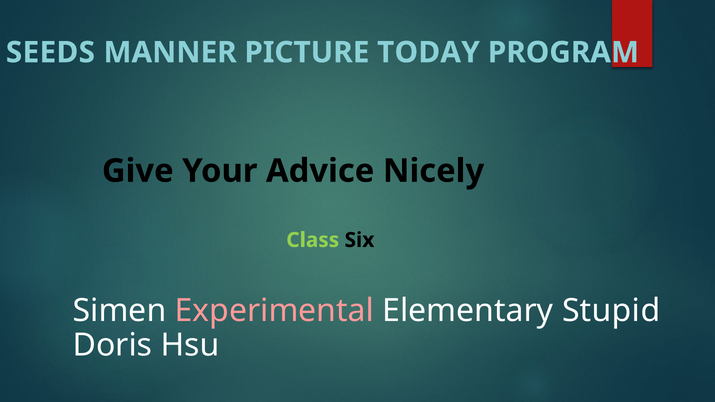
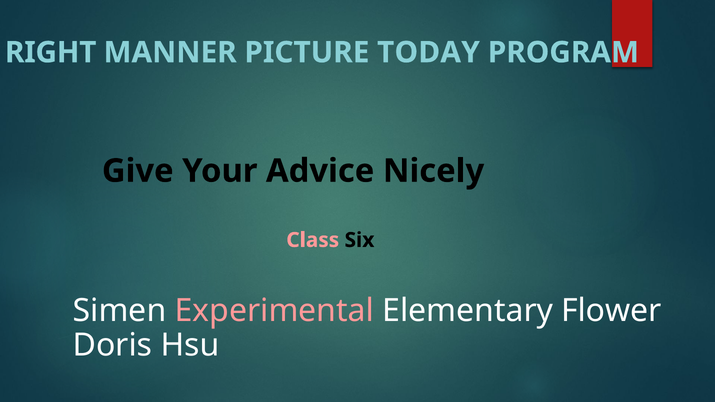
SEEDS: SEEDS -> RIGHT
Class colour: light green -> pink
Stupid: Stupid -> Flower
